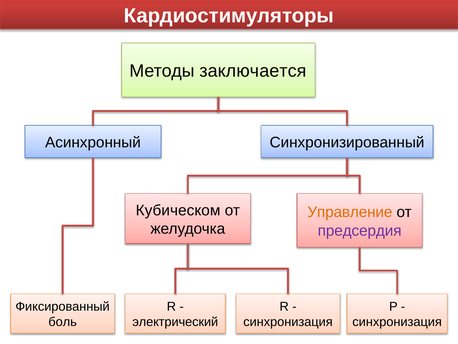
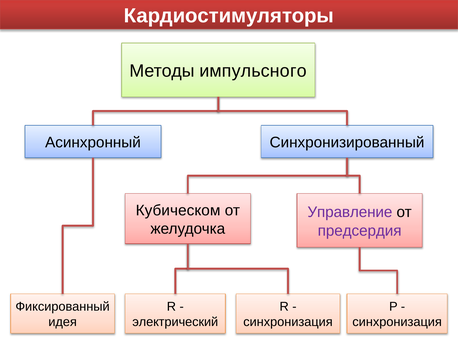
заключается: заключается -> импульсного
Управление colour: orange -> purple
боль: боль -> идея
